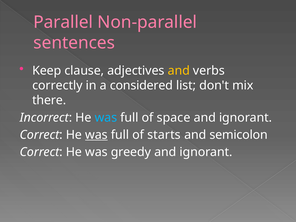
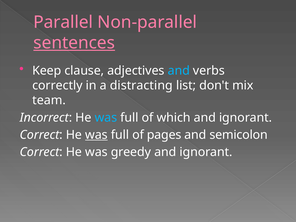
sentences underline: none -> present
and at (179, 71) colour: yellow -> light blue
considered: considered -> distracting
there: there -> team
space: space -> which
starts: starts -> pages
